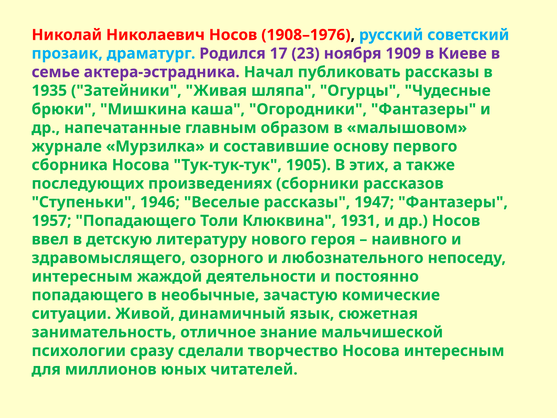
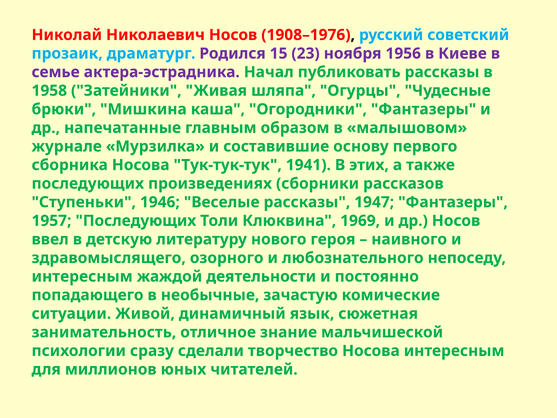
17: 17 -> 15
1909: 1909 -> 1956
1935: 1935 -> 1958
1905: 1905 -> 1941
1957 Попадающего: Попадающего -> Последующих
1931: 1931 -> 1969
